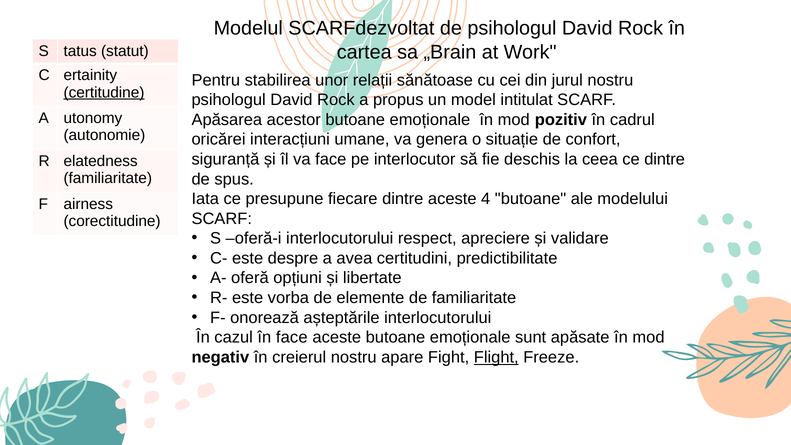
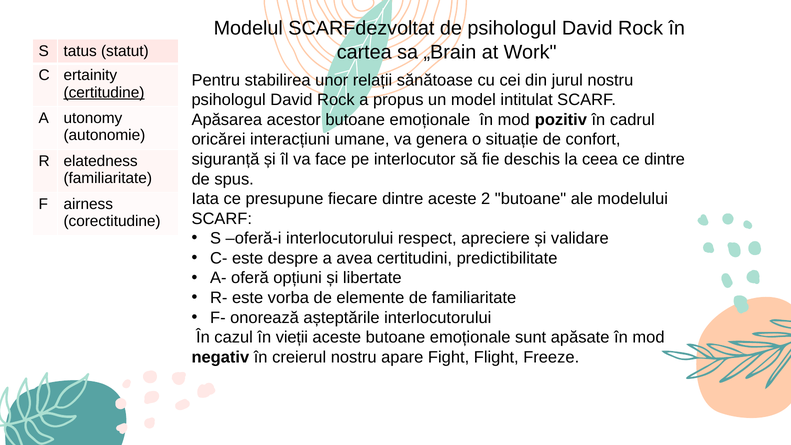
4: 4 -> 2
în face: face -> vieții
Flight underline: present -> none
